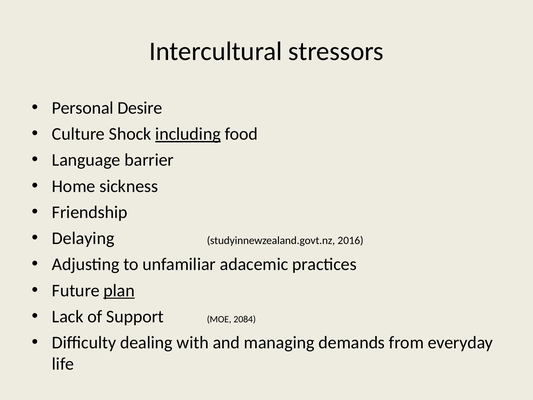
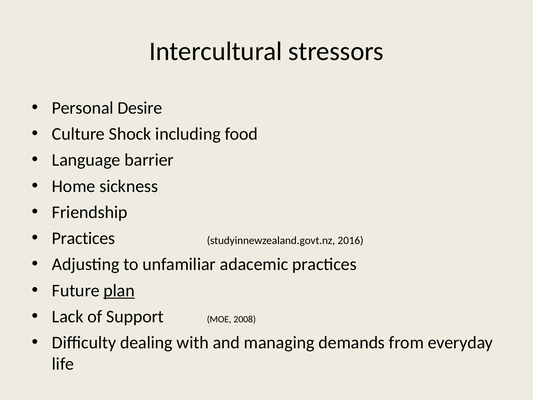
including underline: present -> none
Delaying at (83, 238): Delaying -> Practices
2084: 2084 -> 2008
